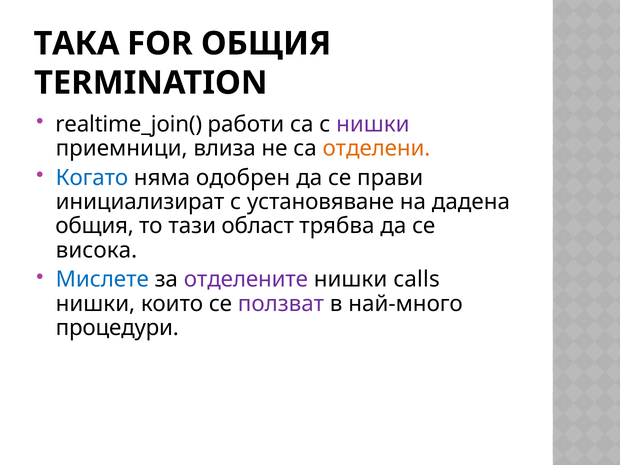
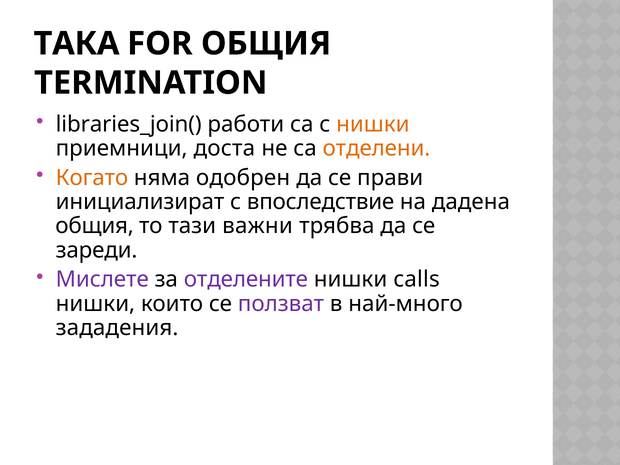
realtime_join(: realtime_join( -> libraries_join(
нишки at (373, 124) colour: purple -> orange
влиза: влиза -> доста
Когато colour: blue -> orange
установяване: установяване -> впоследствие
област: област -> важни
висока: висока -> зареди
Мислете colour: blue -> purple
процедури: процедури -> зададения
